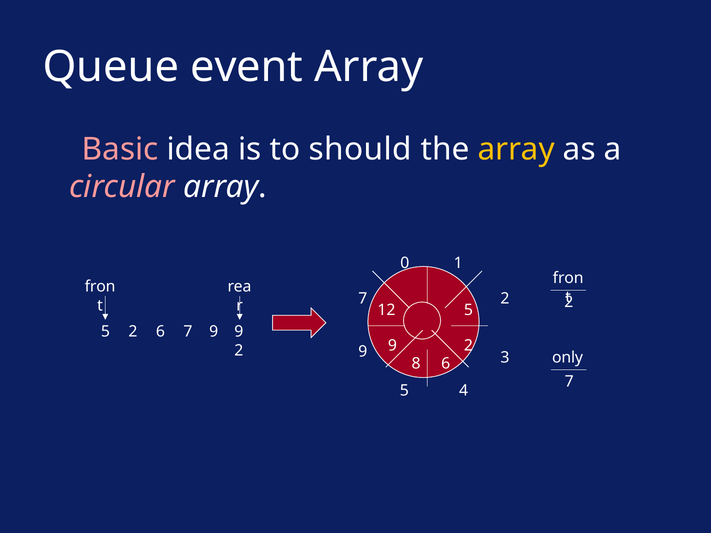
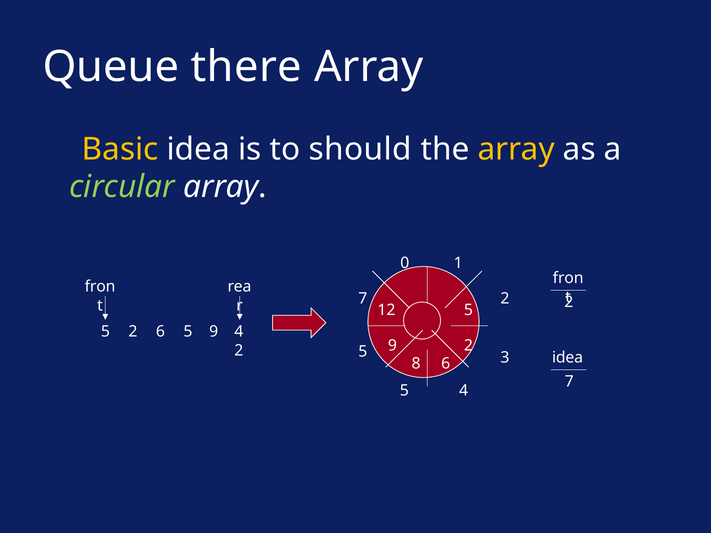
event: event -> there
Basic colour: pink -> yellow
circular colour: pink -> light green
6 7: 7 -> 5
9 9: 9 -> 4
9 at (363, 352): 9 -> 5
only at (568, 358): only -> idea
